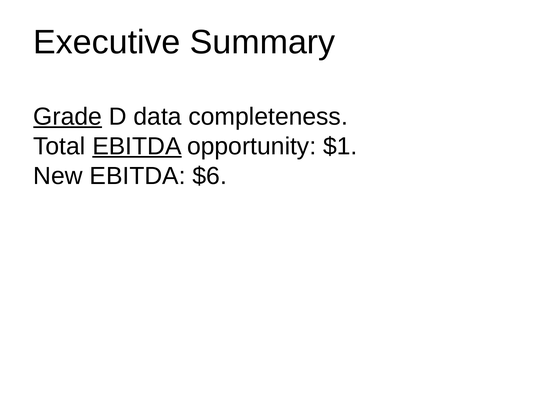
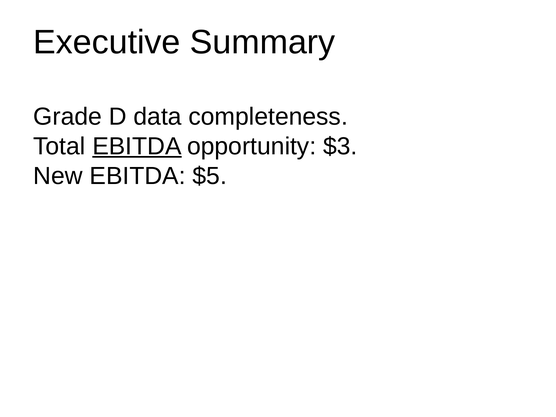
Grade underline: present -> none
$1: $1 -> $3
$6: $6 -> $5
